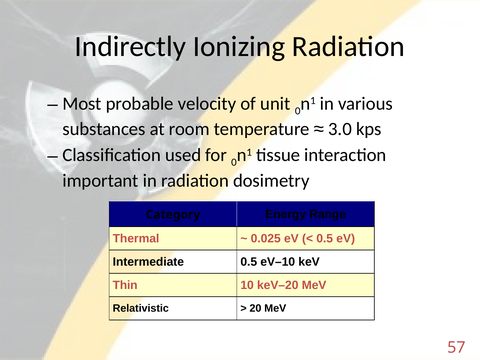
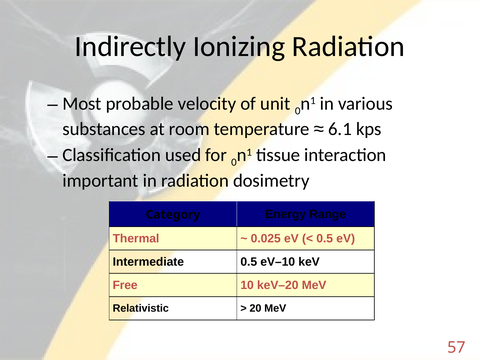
3.0: 3.0 -> 6.1
Thin: Thin -> Free
